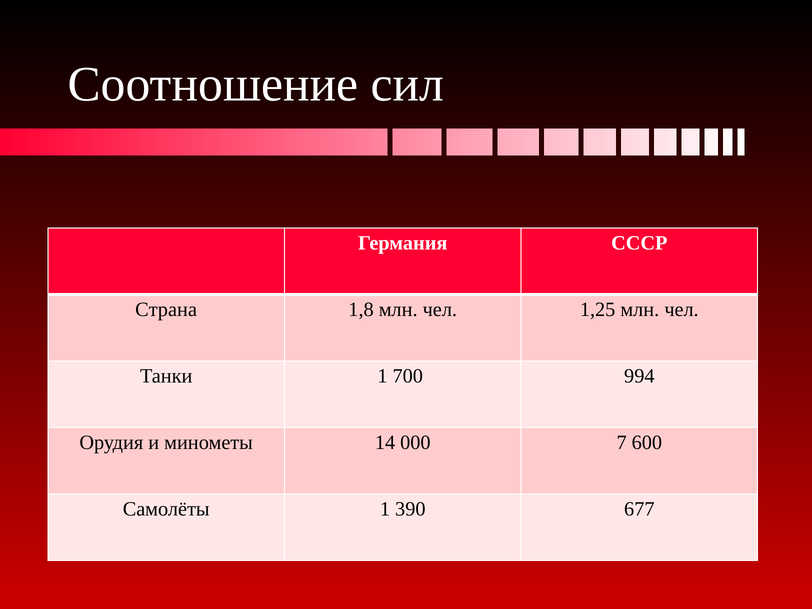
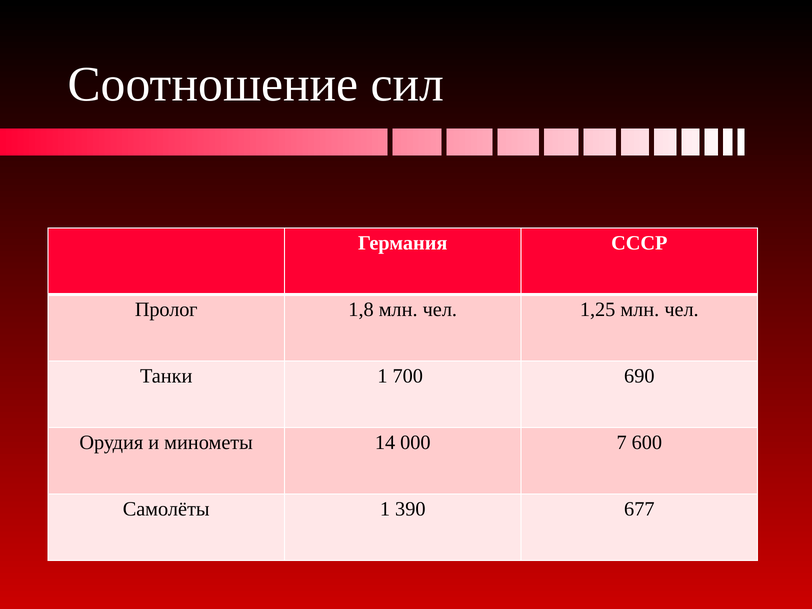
Страна: Страна -> Пролог
994: 994 -> 690
